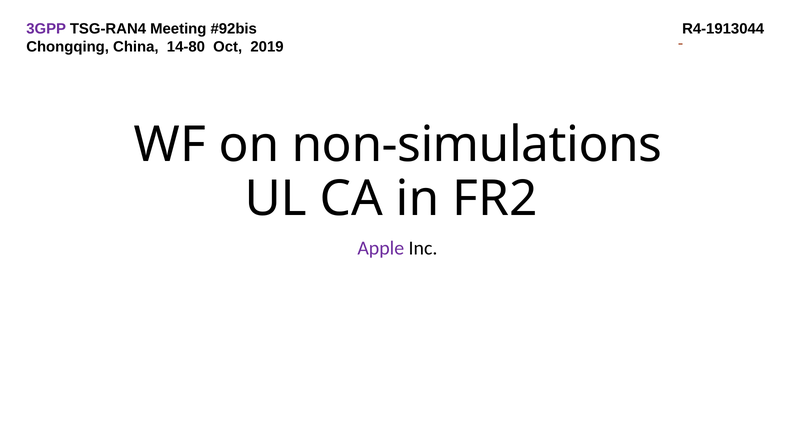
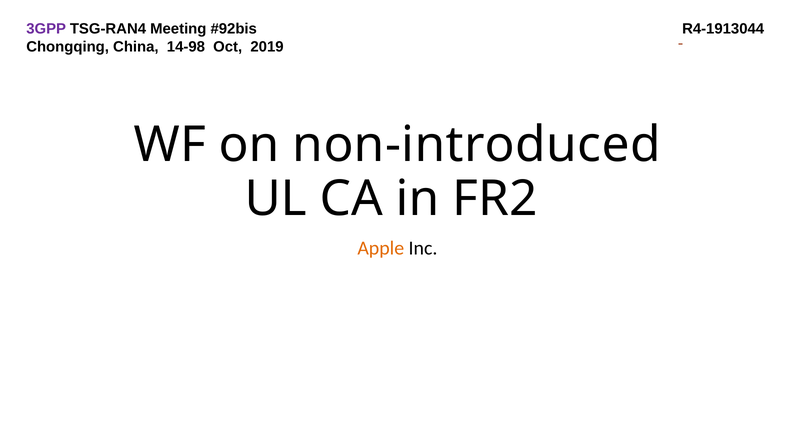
14-80: 14-80 -> 14-98
non-simulations: non-simulations -> non-introduced
Apple colour: purple -> orange
